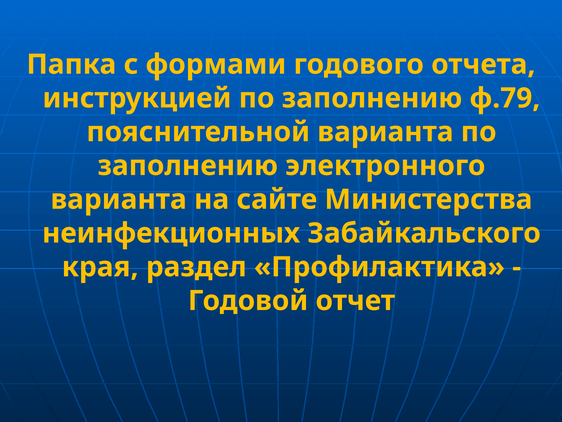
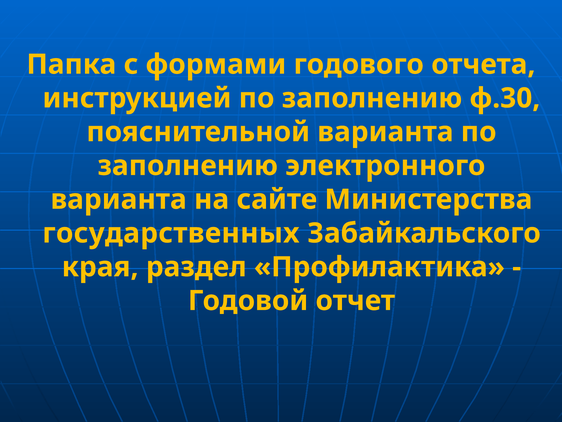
ф.79: ф.79 -> ф.30
неинфекционных: неинфекционных -> государственных
